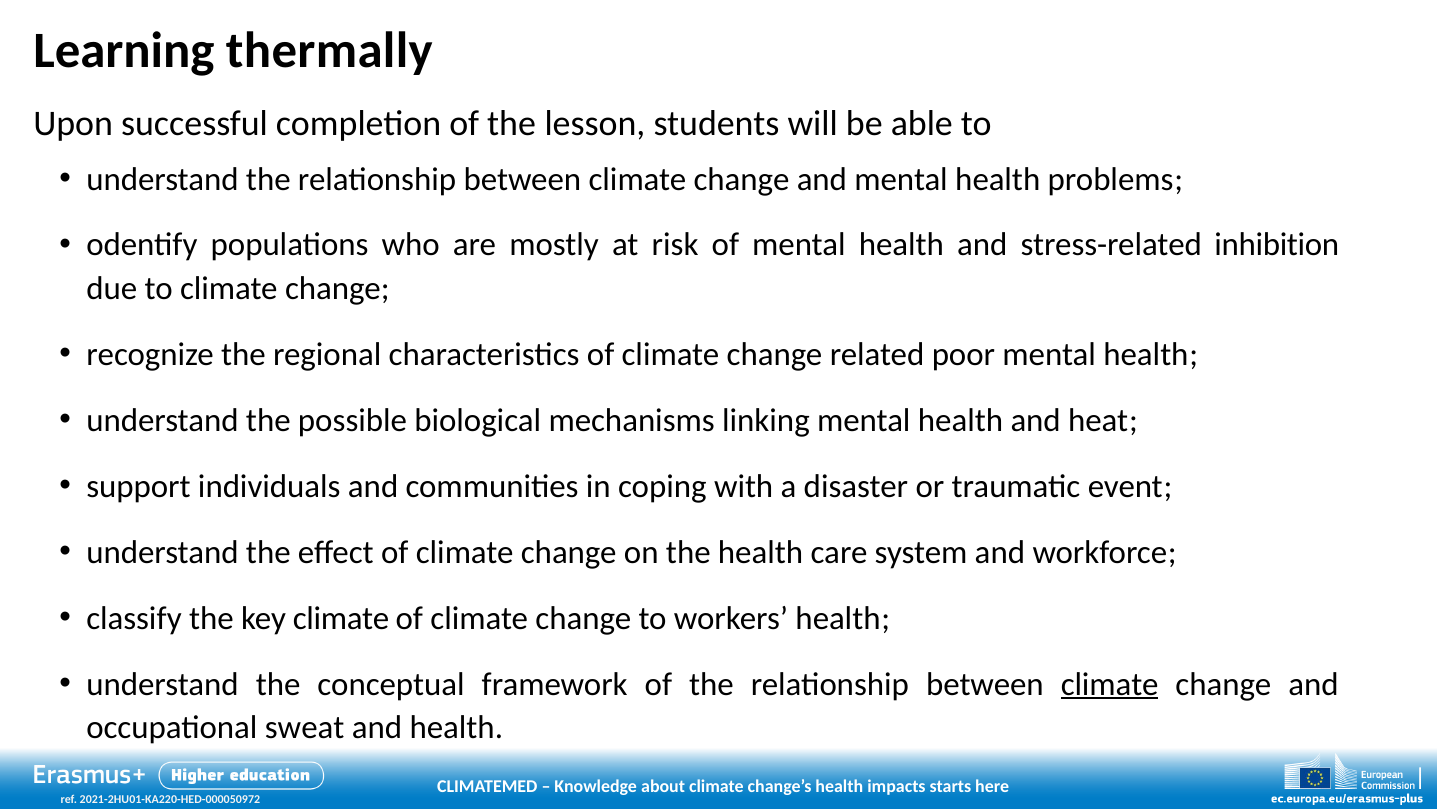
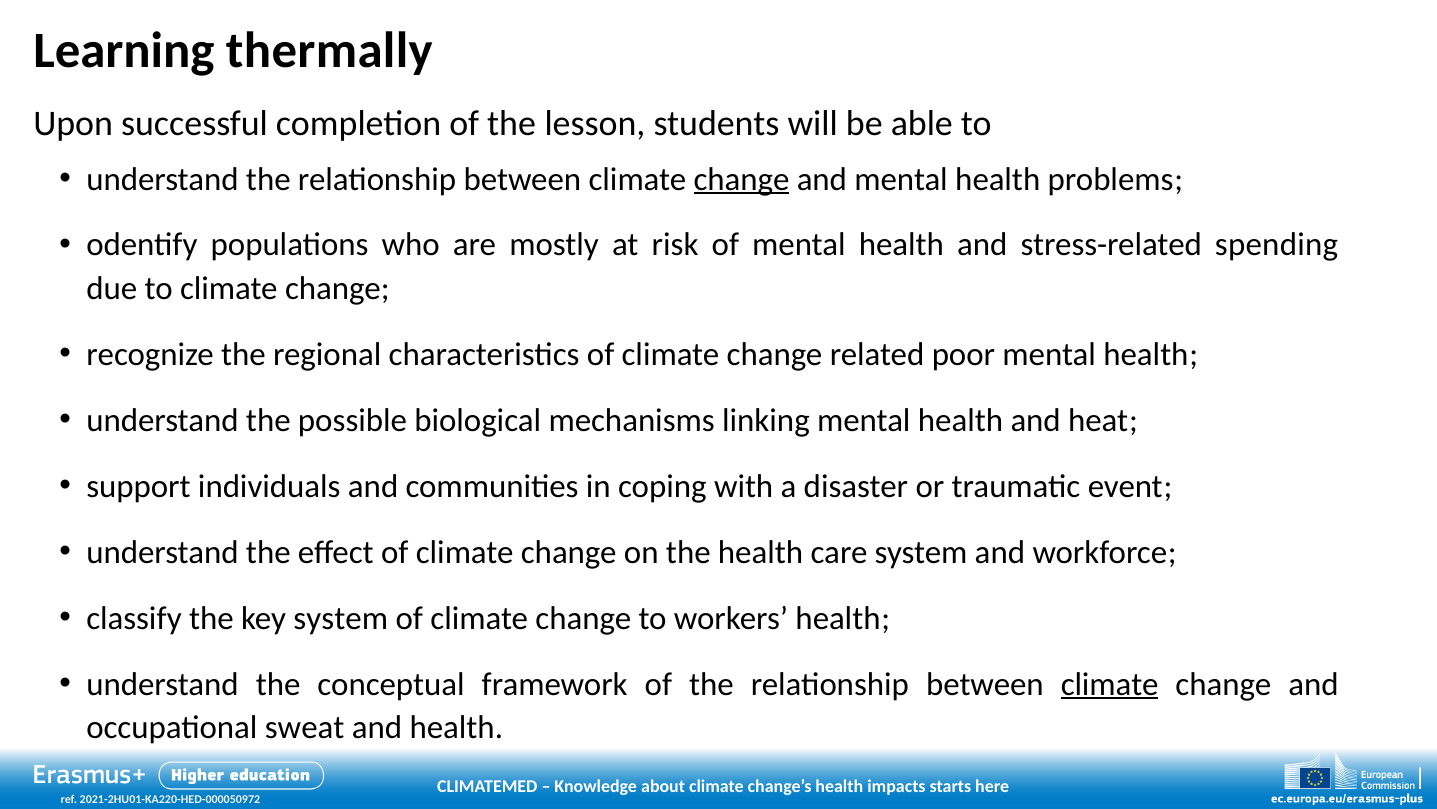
change at (742, 179) underline: none -> present
inhibition: inhibition -> spending
key climate: climate -> system
